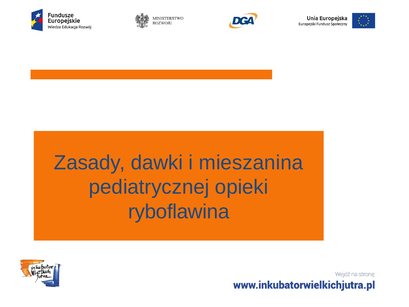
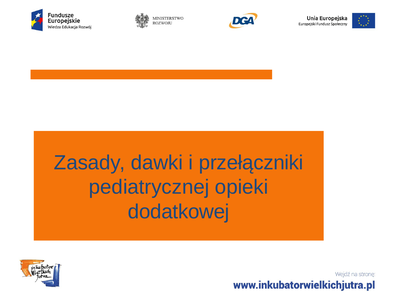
mieszanina: mieszanina -> przełączniki
ryboflawina: ryboflawina -> dodatkowej
